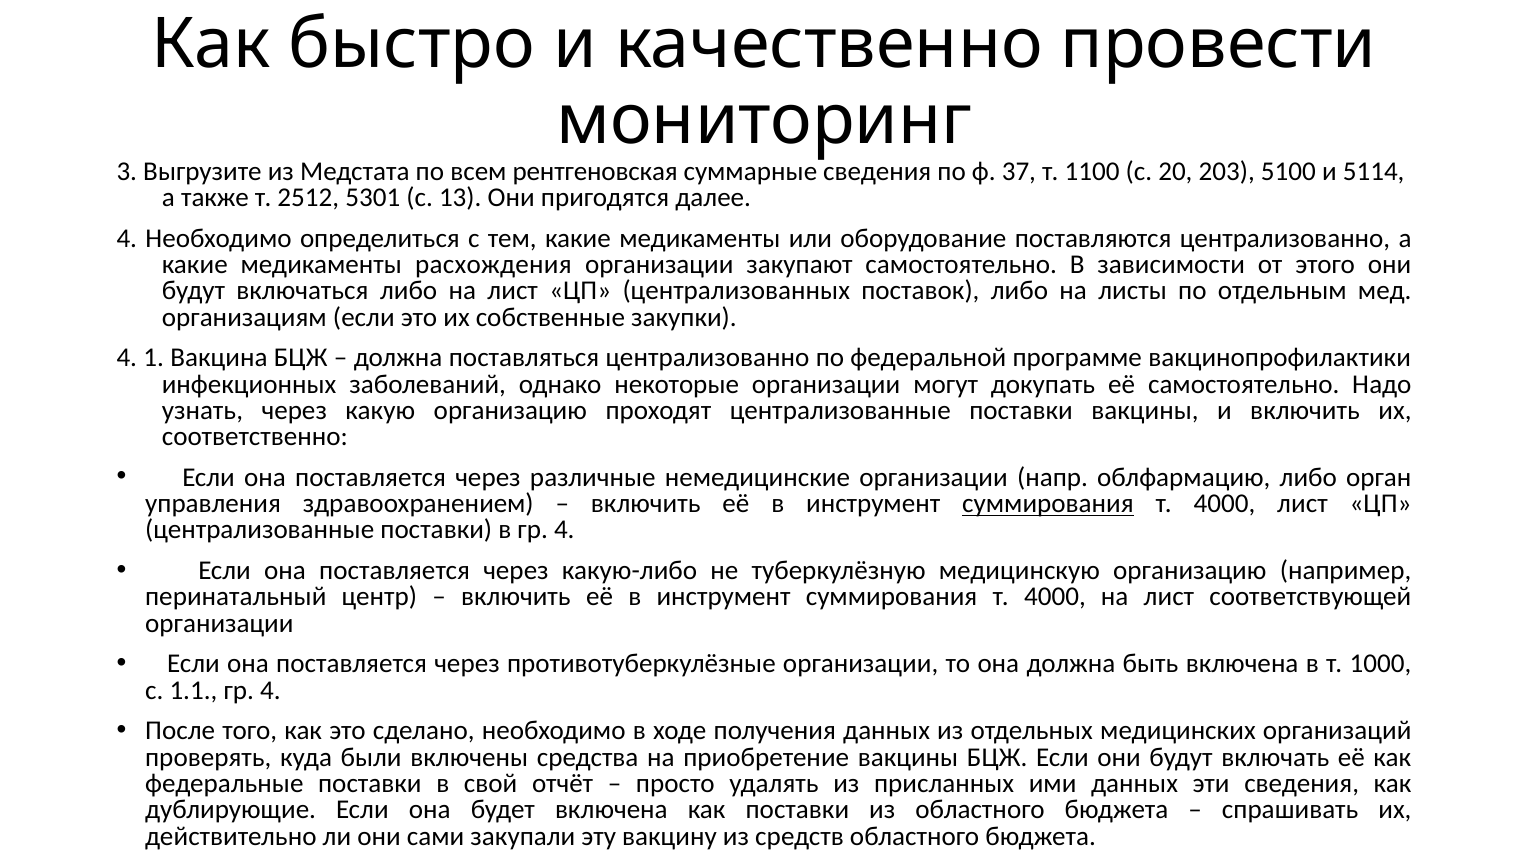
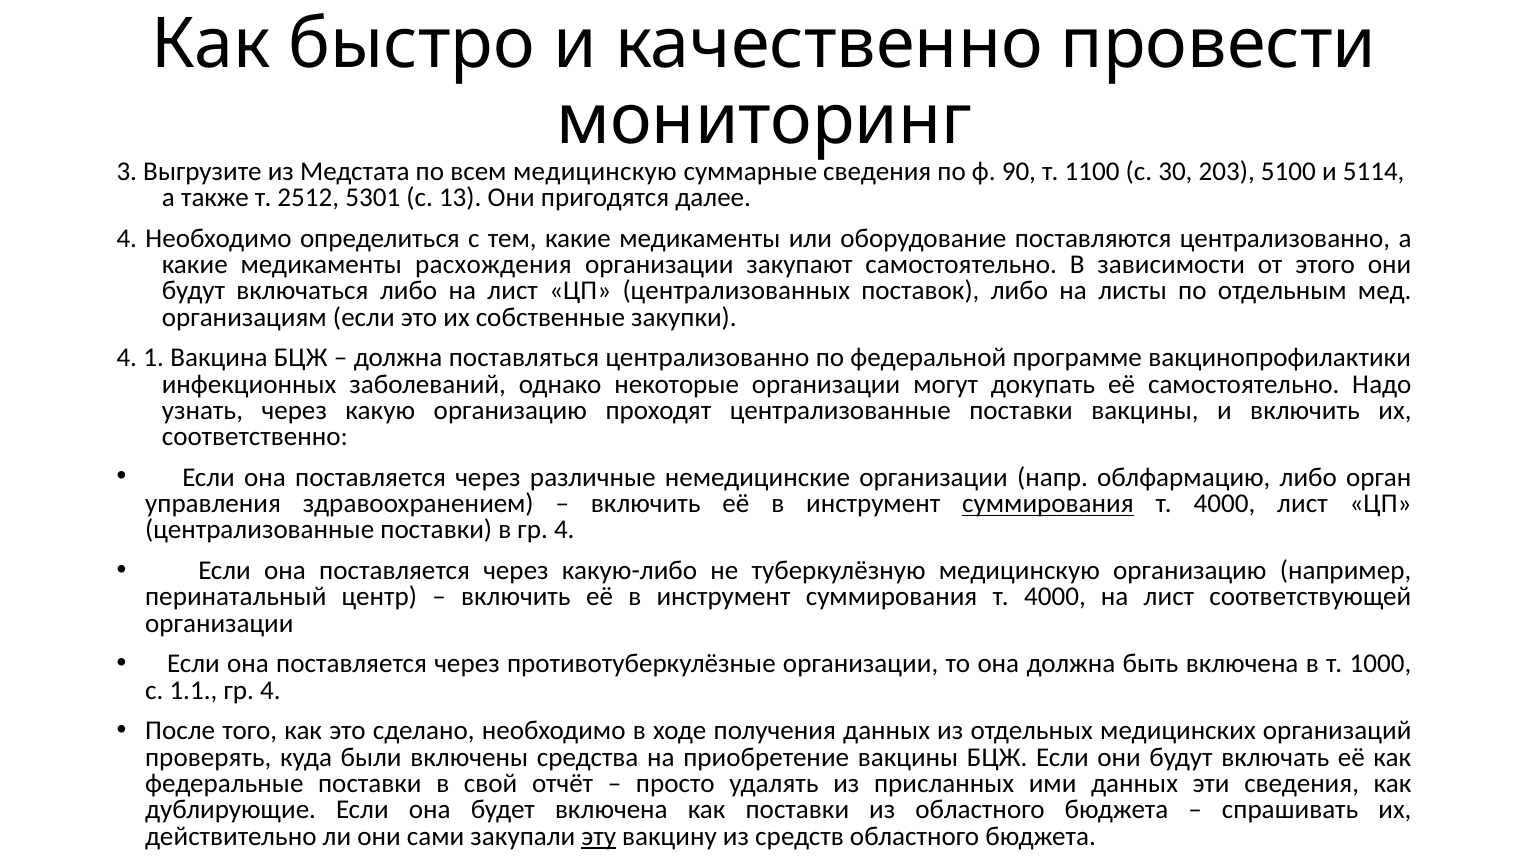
всем рентгеновская: рентгеновская -> медицинскую
37: 37 -> 90
20: 20 -> 30
эту underline: none -> present
